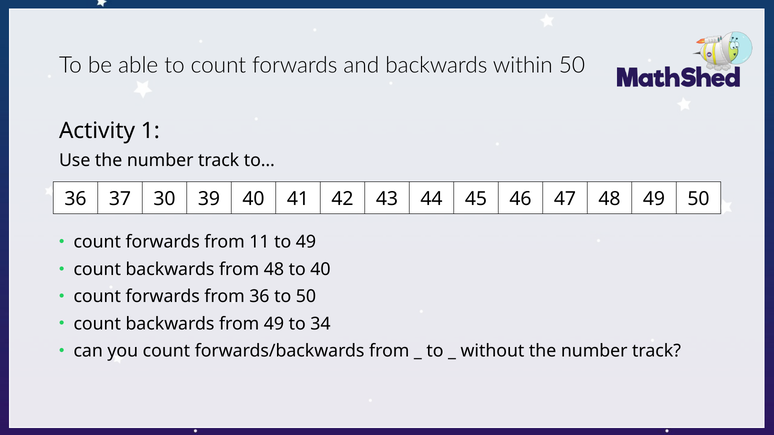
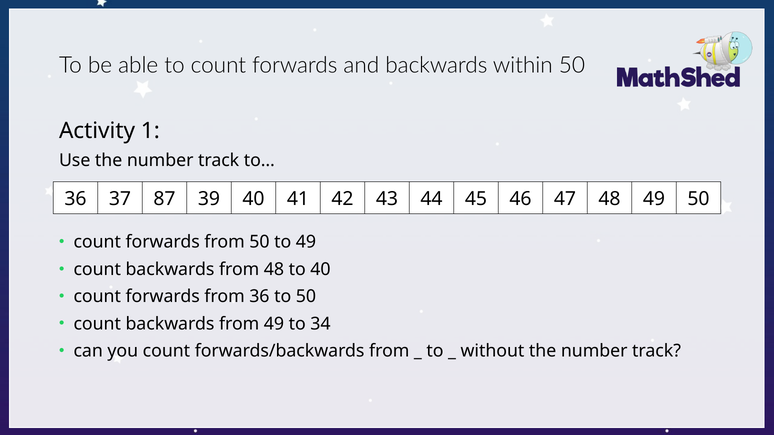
30: 30 -> 87
from 11: 11 -> 50
